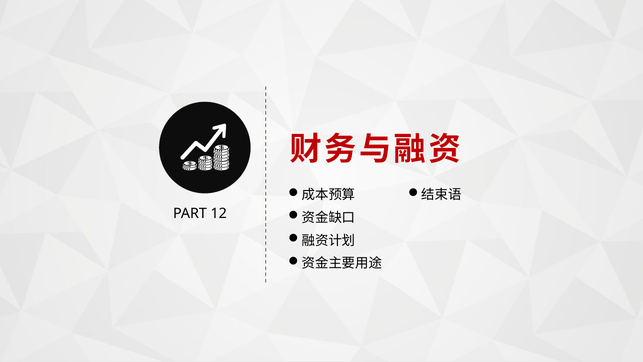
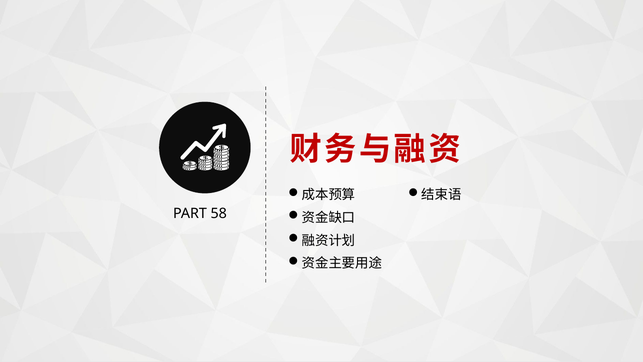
12: 12 -> 58
